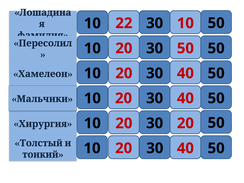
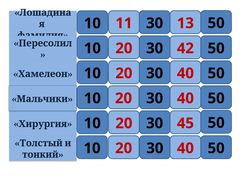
22: 22 -> 11
30 10: 10 -> 13
30 50: 50 -> 42
20 30 20: 20 -> 45
